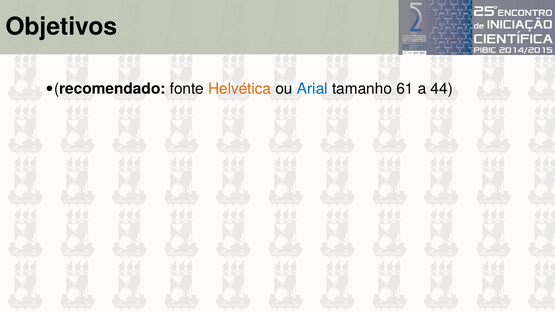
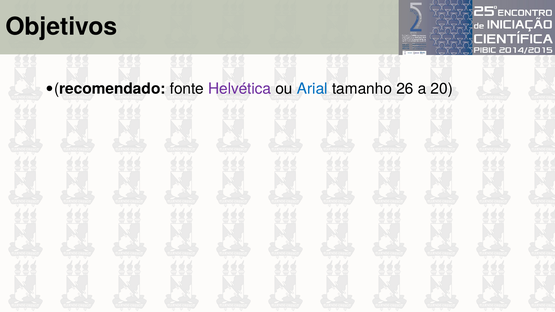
Helvética colour: orange -> purple
61: 61 -> 26
44: 44 -> 20
